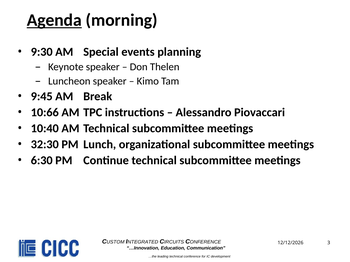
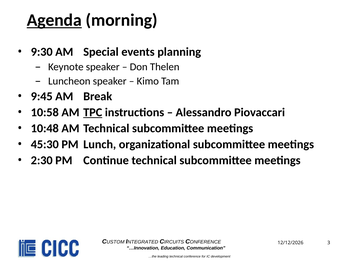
10:66: 10:66 -> 10:58
TPC underline: none -> present
10:40: 10:40 -> 10:48
32:30: 32:30 -> 45:30
6:30: 6:30 -> 2:30
